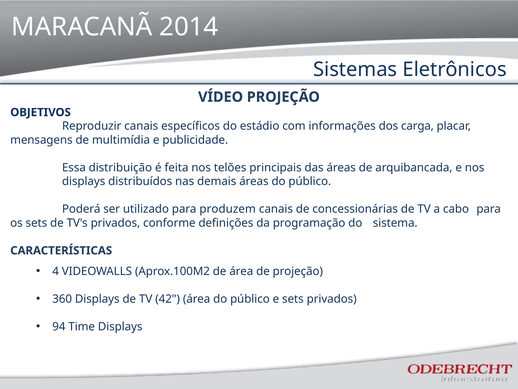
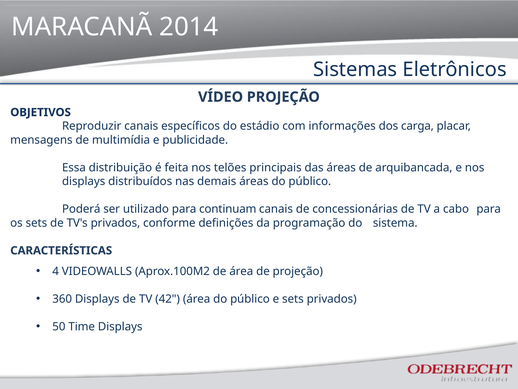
produzem: produzem -> continuam
94: 94 -> 50
